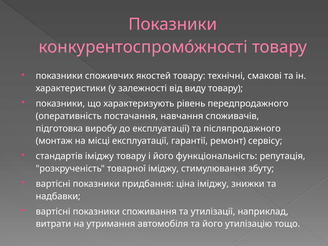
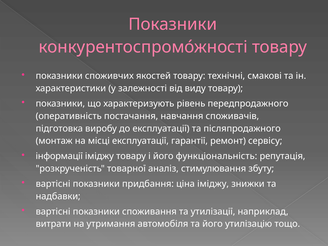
стандартів: стандартів -> інформації
товарної іміджу: іміджу -> аналіз
